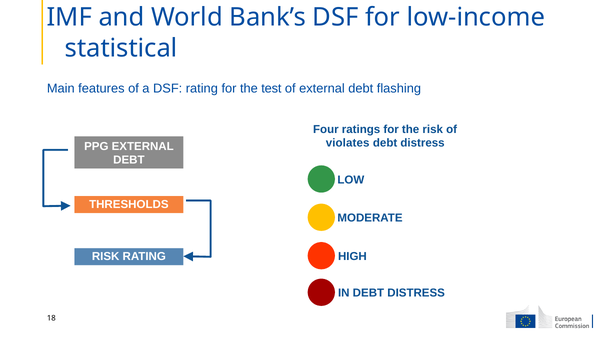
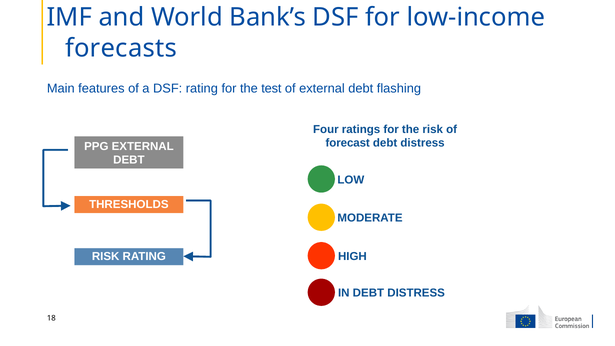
statistical: statistical -> forecasts
violates: violates -> forecast
